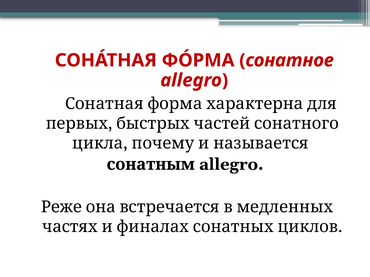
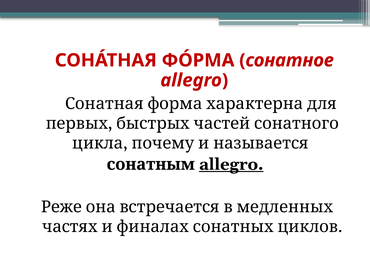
allegro at (231, 165) underline: none -> present
